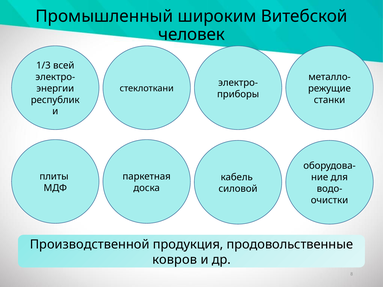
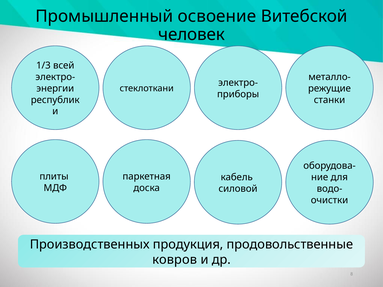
широким: широким -> освоение
Производственной: Производственной -> Производственных
